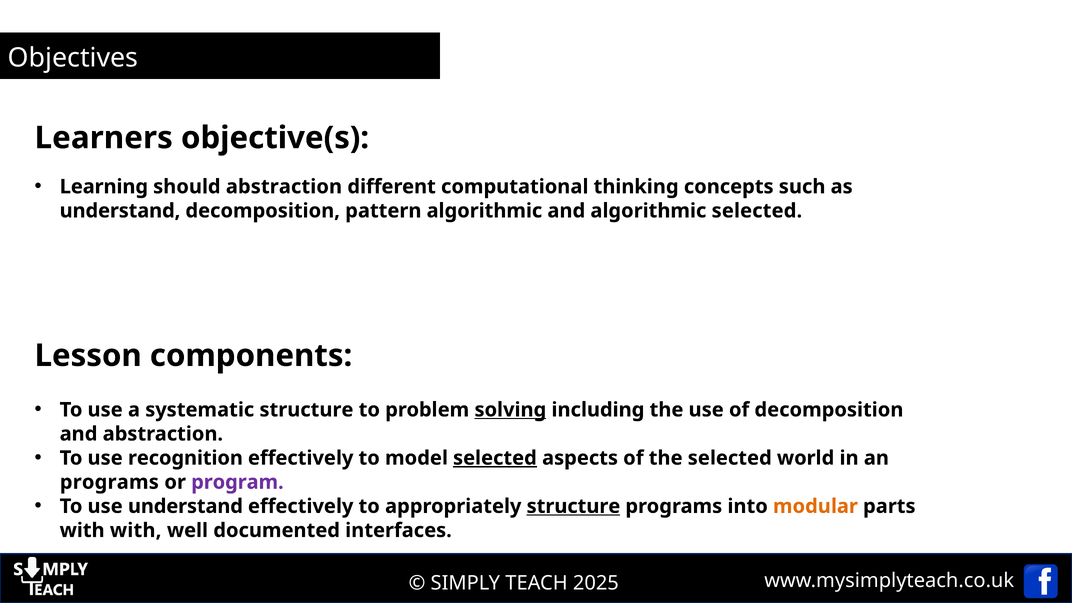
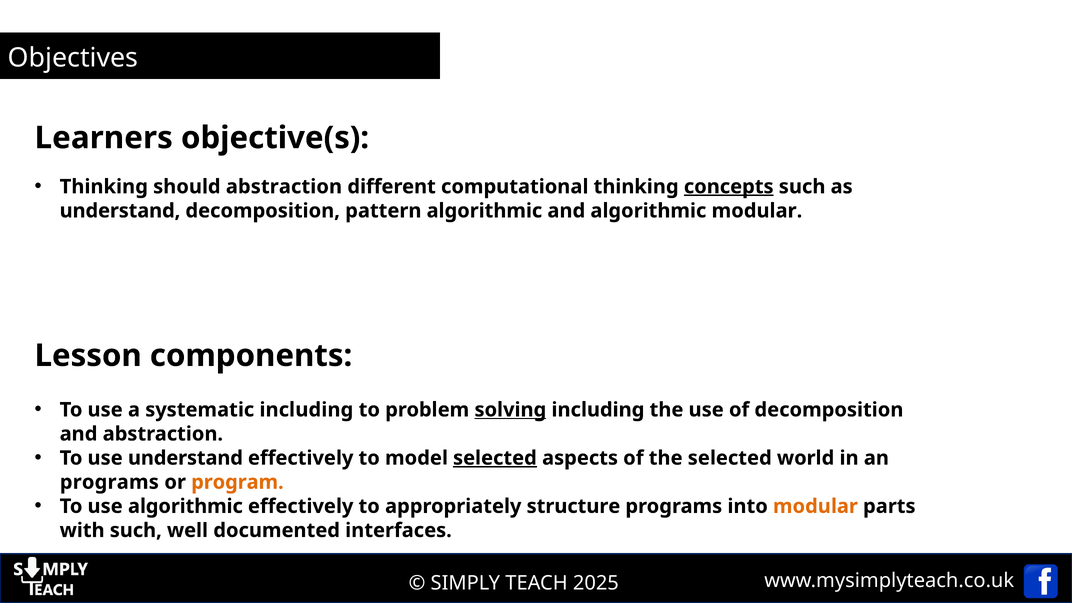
Learning at (104, 187): Learning -> Thinking
concepts underline: none -> present
algorithmic selected: selected -> modular
systematic structure: structure -> including
use recognition: recognition -> understand
program colour: purple -> orange
use understand: understand -> algorithmic
structure at (573, 506) underline: present -> none
with with: with -> such
